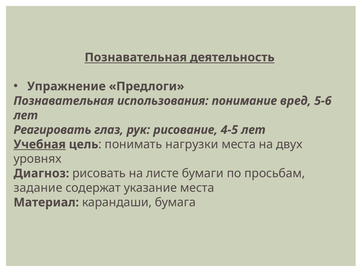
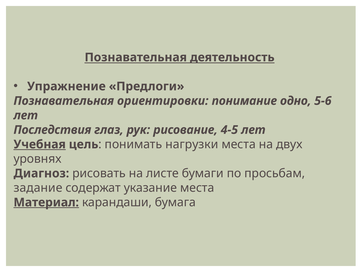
использования: использования -> ориентировки
вред: вред -> одно
Реагировать: Реагировать -> Последствия
Материал underline: none -> present
